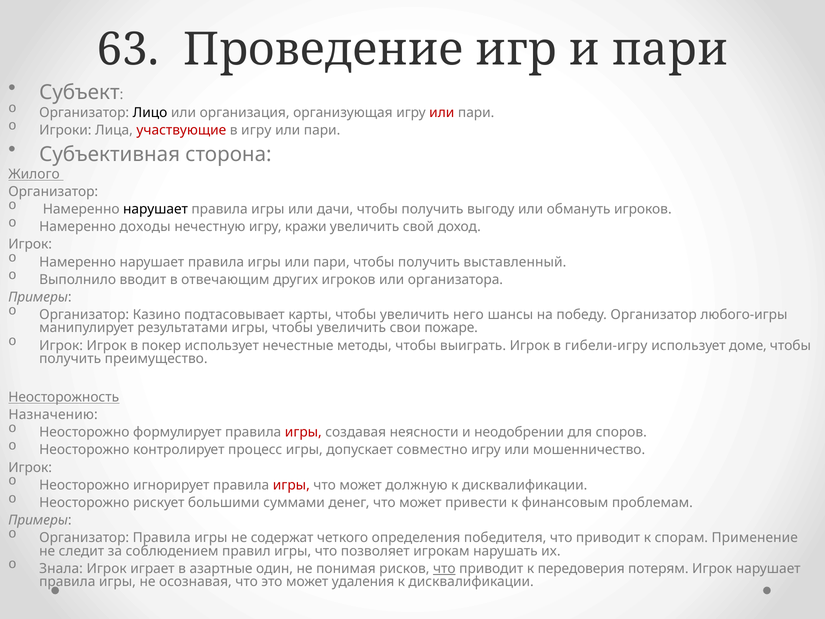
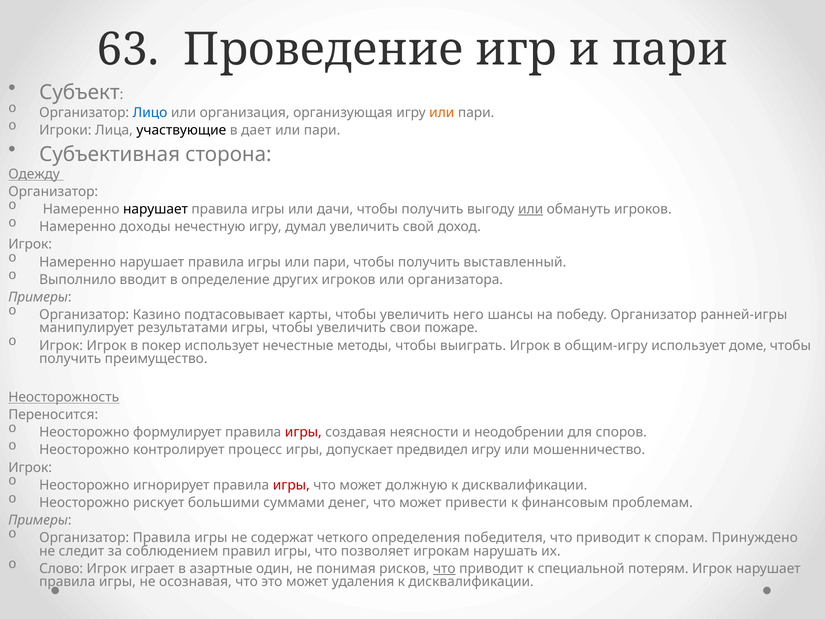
Лицо colour: black -> blue
или at (442, 112) colour: red -> orange
участвующие colour: red -> black
в игру: игру -> дает
Жилого: Жилого -> Одежду
или at (531, 209) underline: none -> present
кражи: кражи -> думал
отвечающим: отвечающим -> определение
любого-игры: любого-игры -> ранней-игры
гибели-игру: гибели-игру -> общим-игру
Назначению: Назначению -> Переносится
совместно: совместно -> предвидел
Применение: Применение -> Принуждено
Знала: Знала -> Слово
передоверия: передоверия -> специальной
